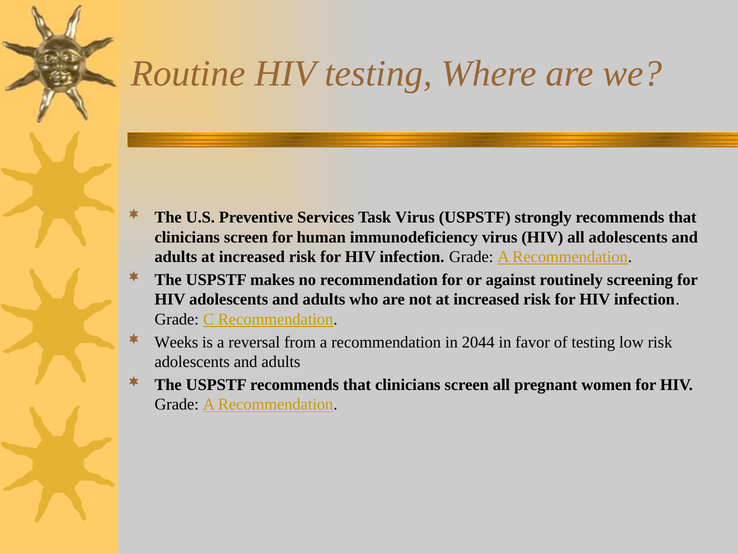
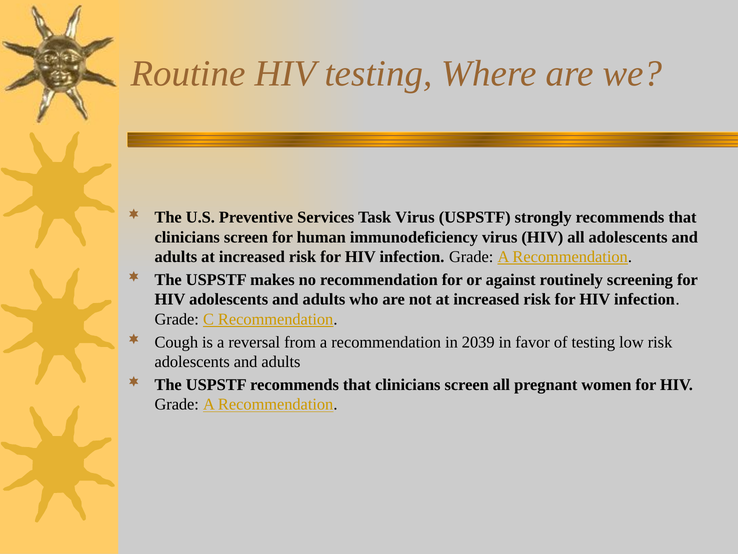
Weeks: Weeks -> Cough
2044: 2044 -> 2039
